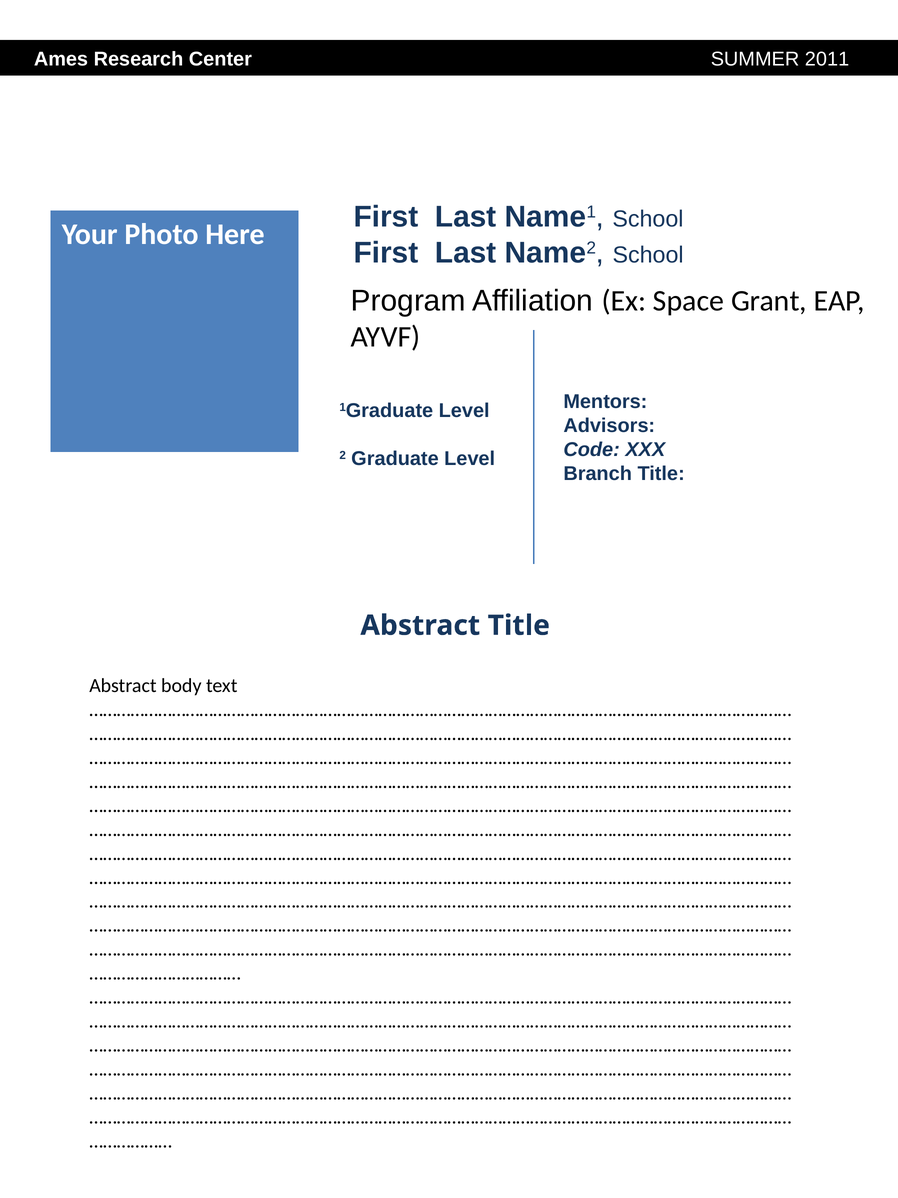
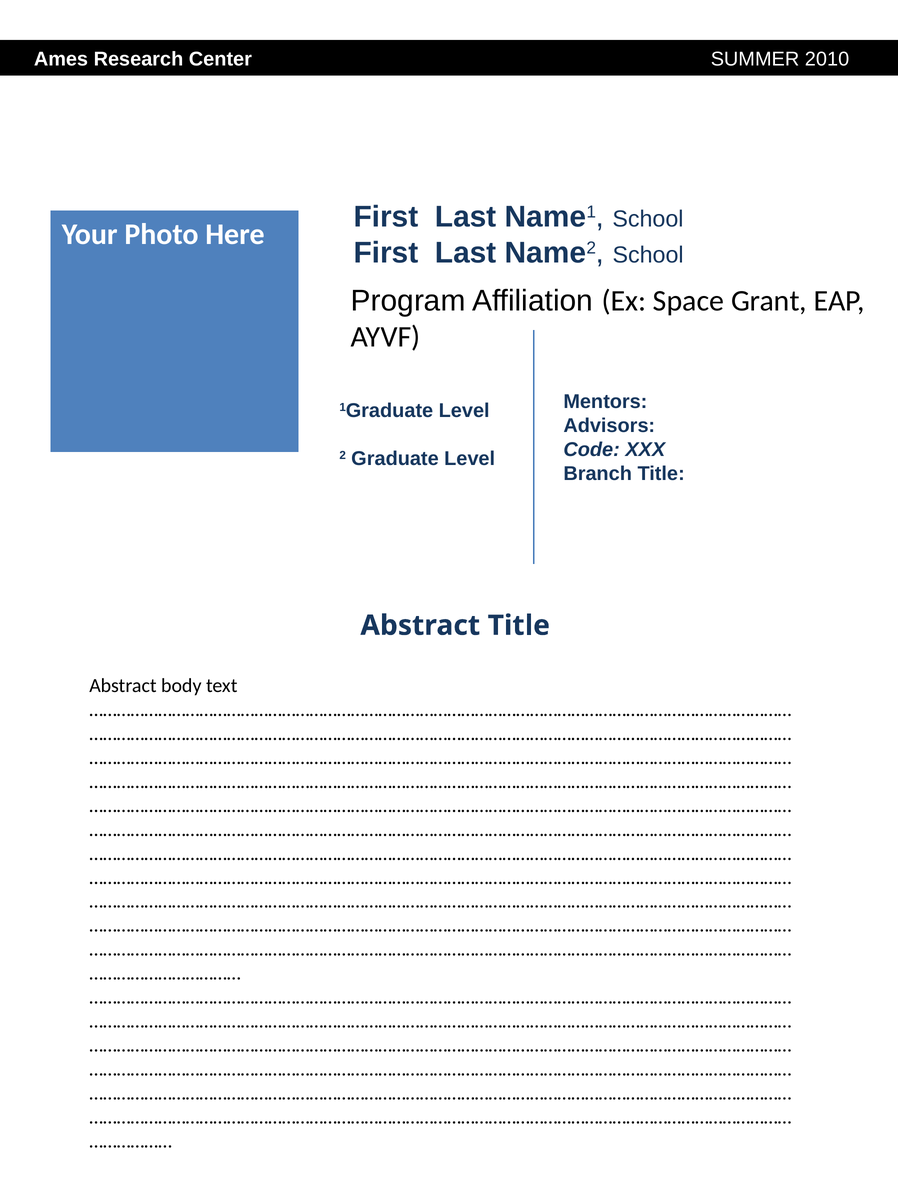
2011: 2011 -> 2010
